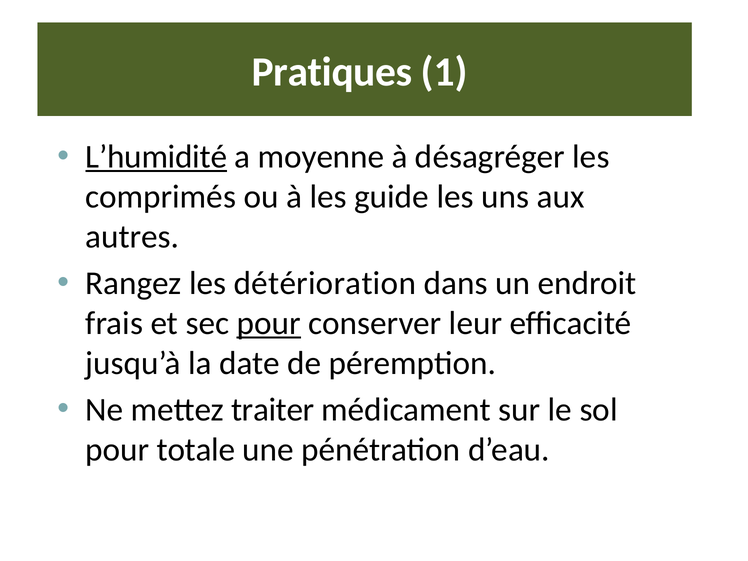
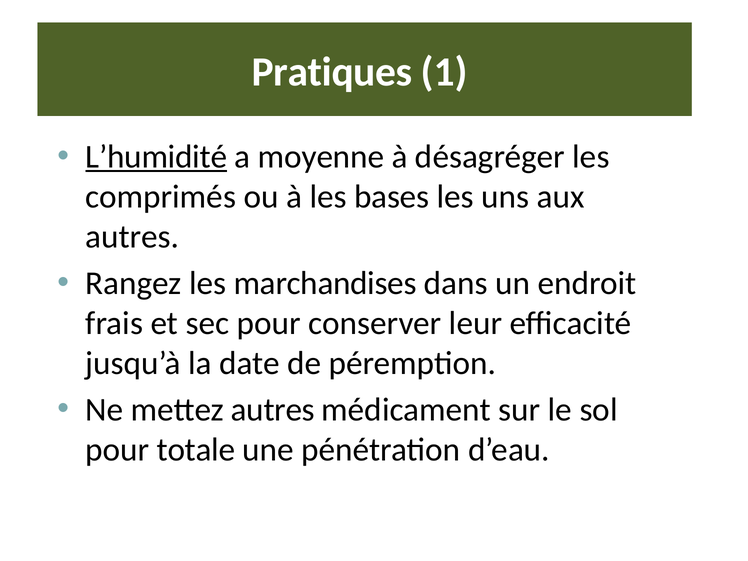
guide: guide -> bases
détérioration: détérioration -> marchandises
pour at (269, 323) underline: present -> none
mettez traiter: traiter -> autres
